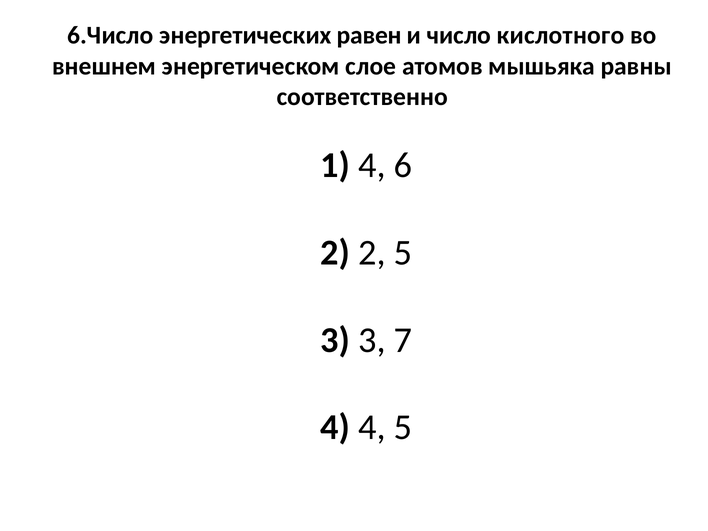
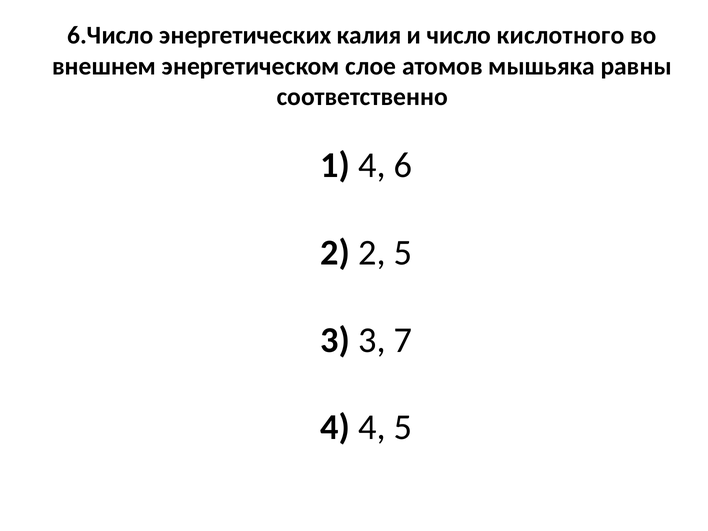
равен: равен -> калия
